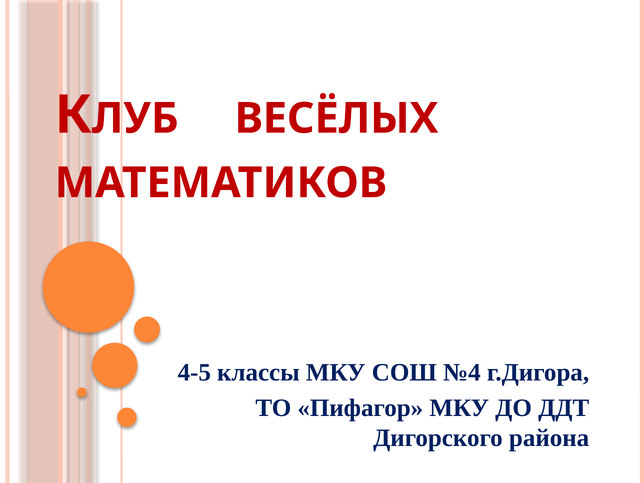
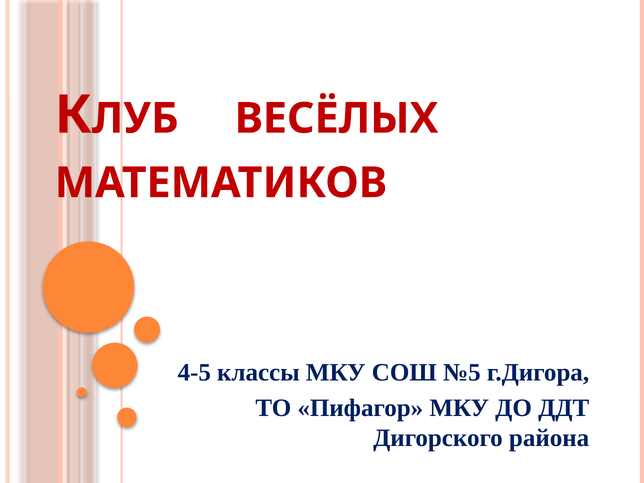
№4: №4 -> №5
